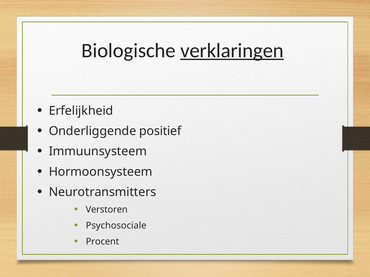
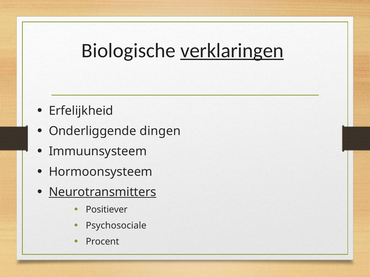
positief: positief -> dingen
Neurotransmitters underline: none -> present
Verstoren: Verstoren -> Positiever
